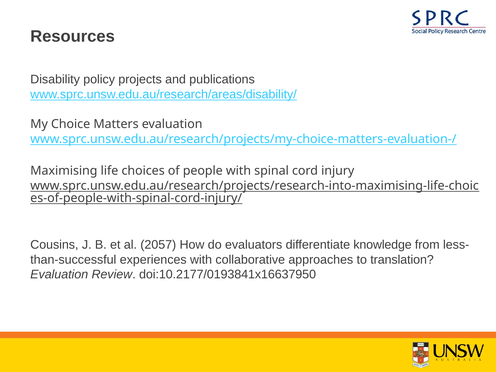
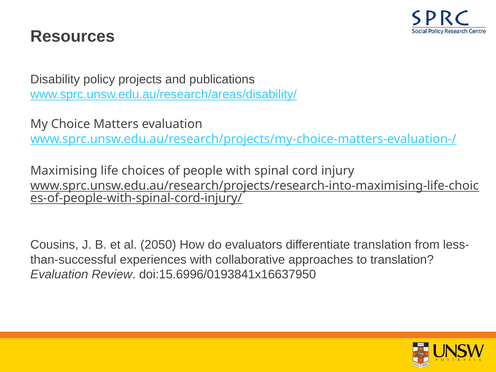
2057: 2057 -> 2050
differentiate knowledge: knowledge -> translation
doi:10.2177/0193841x16637950: doi:10.2177/0193841x16637950 -> doi:15.6996/0193841x16637950
